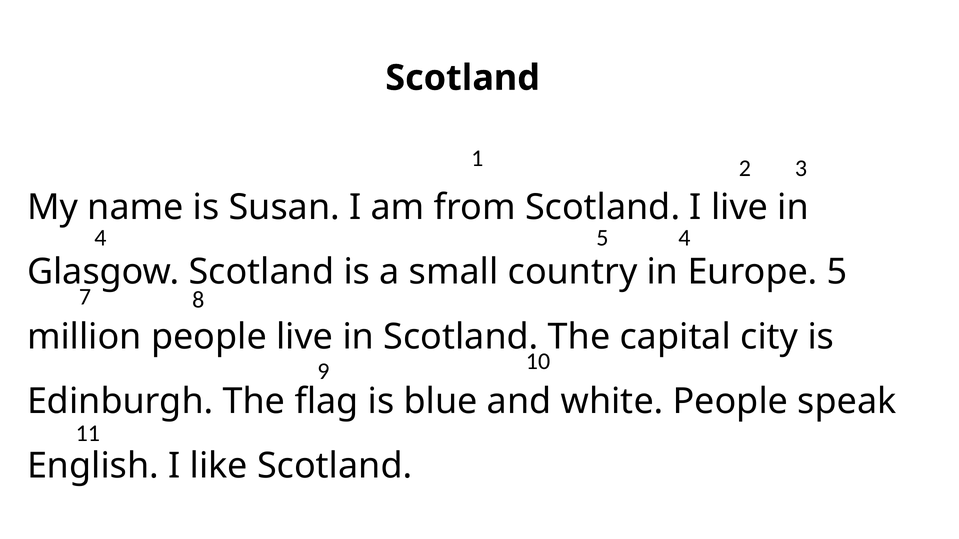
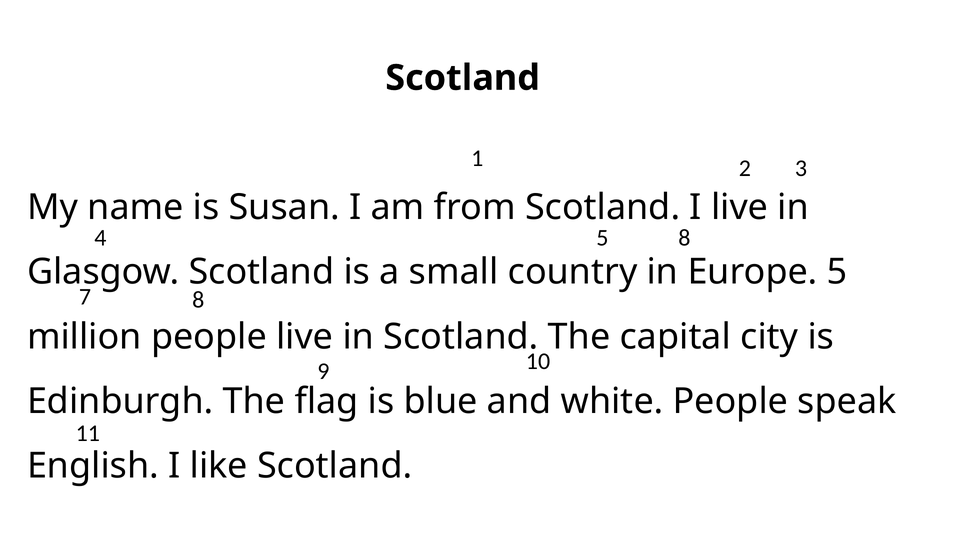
5 4: 4 -> 8
